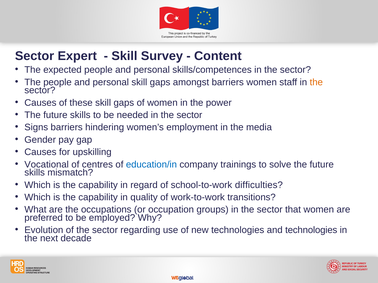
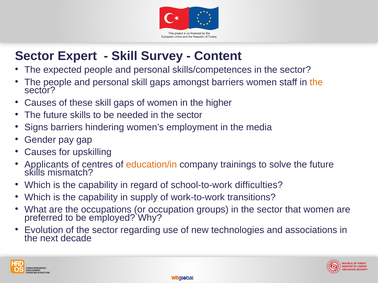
power: power -> higher
Vocational: Vocational -> Applicants
education/in colour: blue -> orange
quality: quality -> supply
and technologies: technologies -> associations
